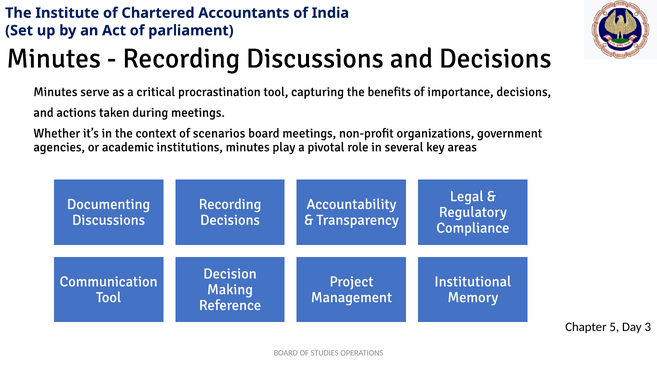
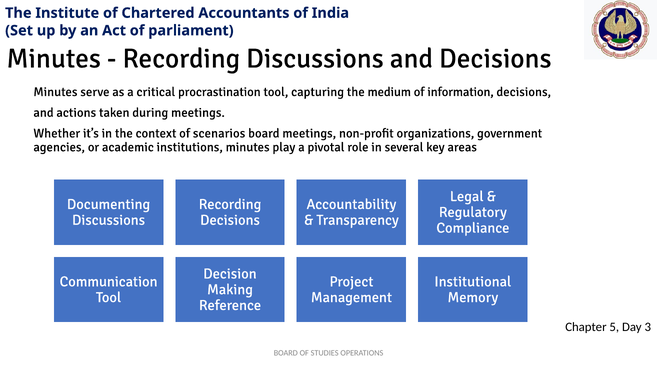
benefits: benefits -> medium
importance: importance -> information
